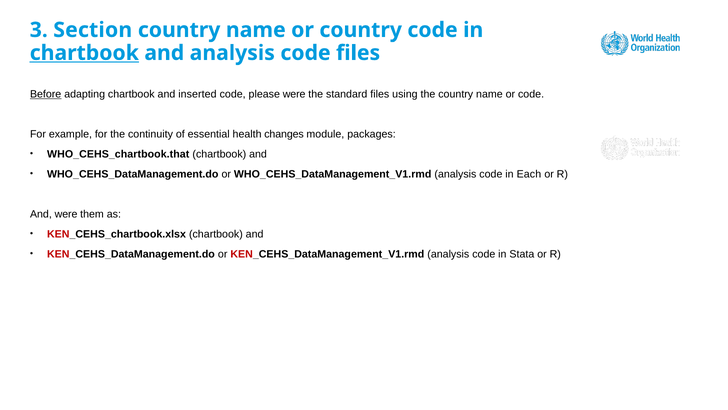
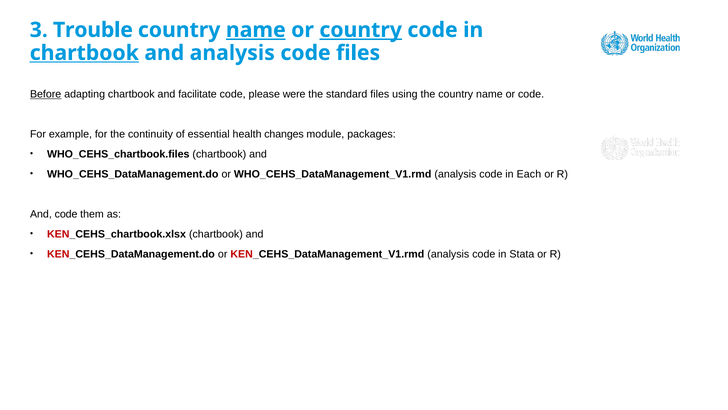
Section: Section -> Trouble
name at (256, 30) underline: none -> present
country at (361, 30) underline: none -> present
inserted: inserted -> facilitate
WHO_CEHS_chartbook.that: WHO_CEHS_chartbook.that -> WHO_CEHS_chartbook.files
And were: were -> code
